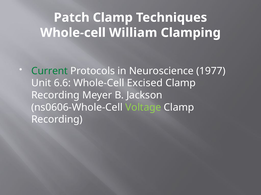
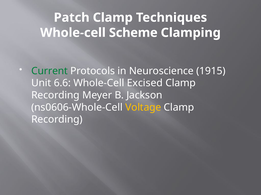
William: William -> Scheme
1977: 1977 -> 1915
Voltage colour: light green -> yellow
